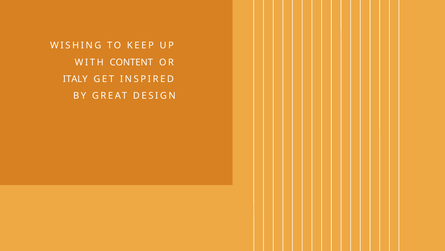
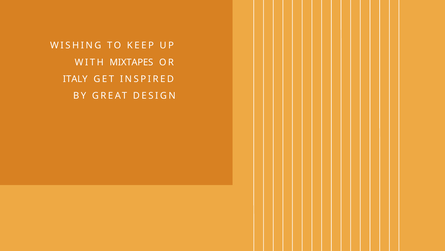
CONTENT: CONTENT -> MIXTAPES
